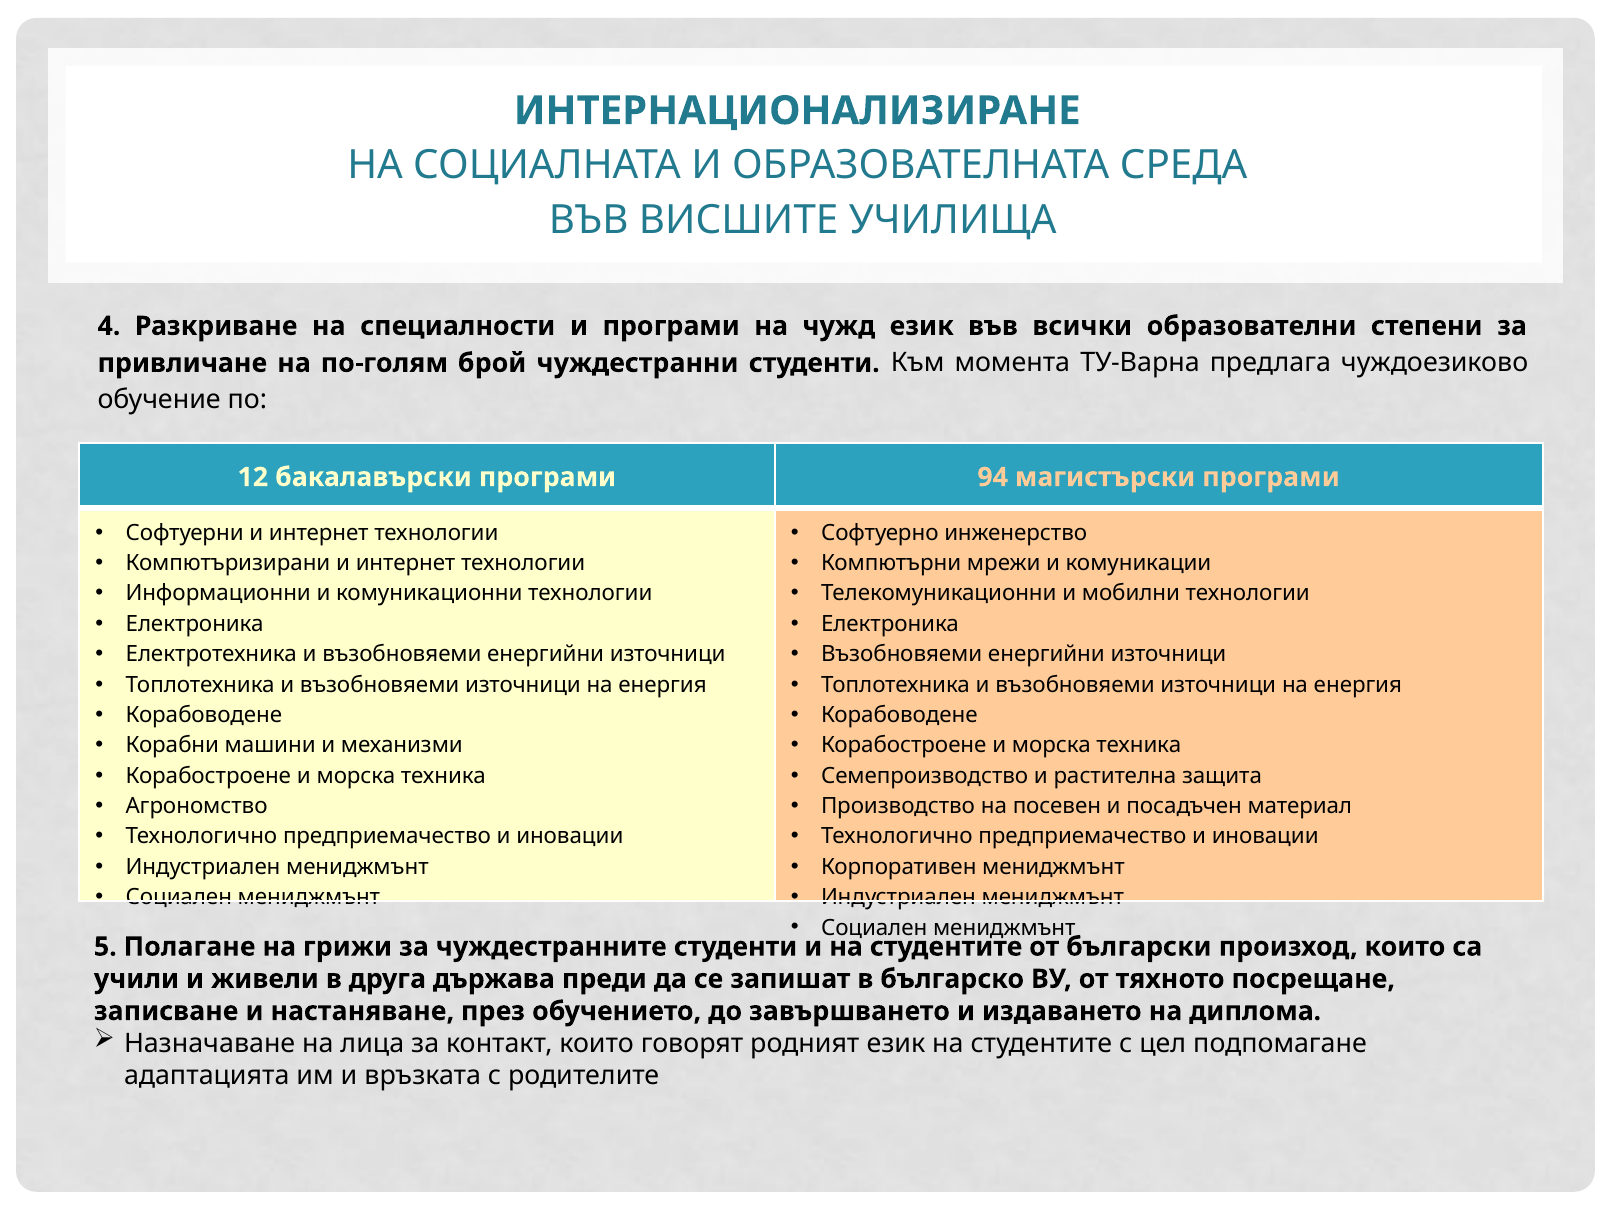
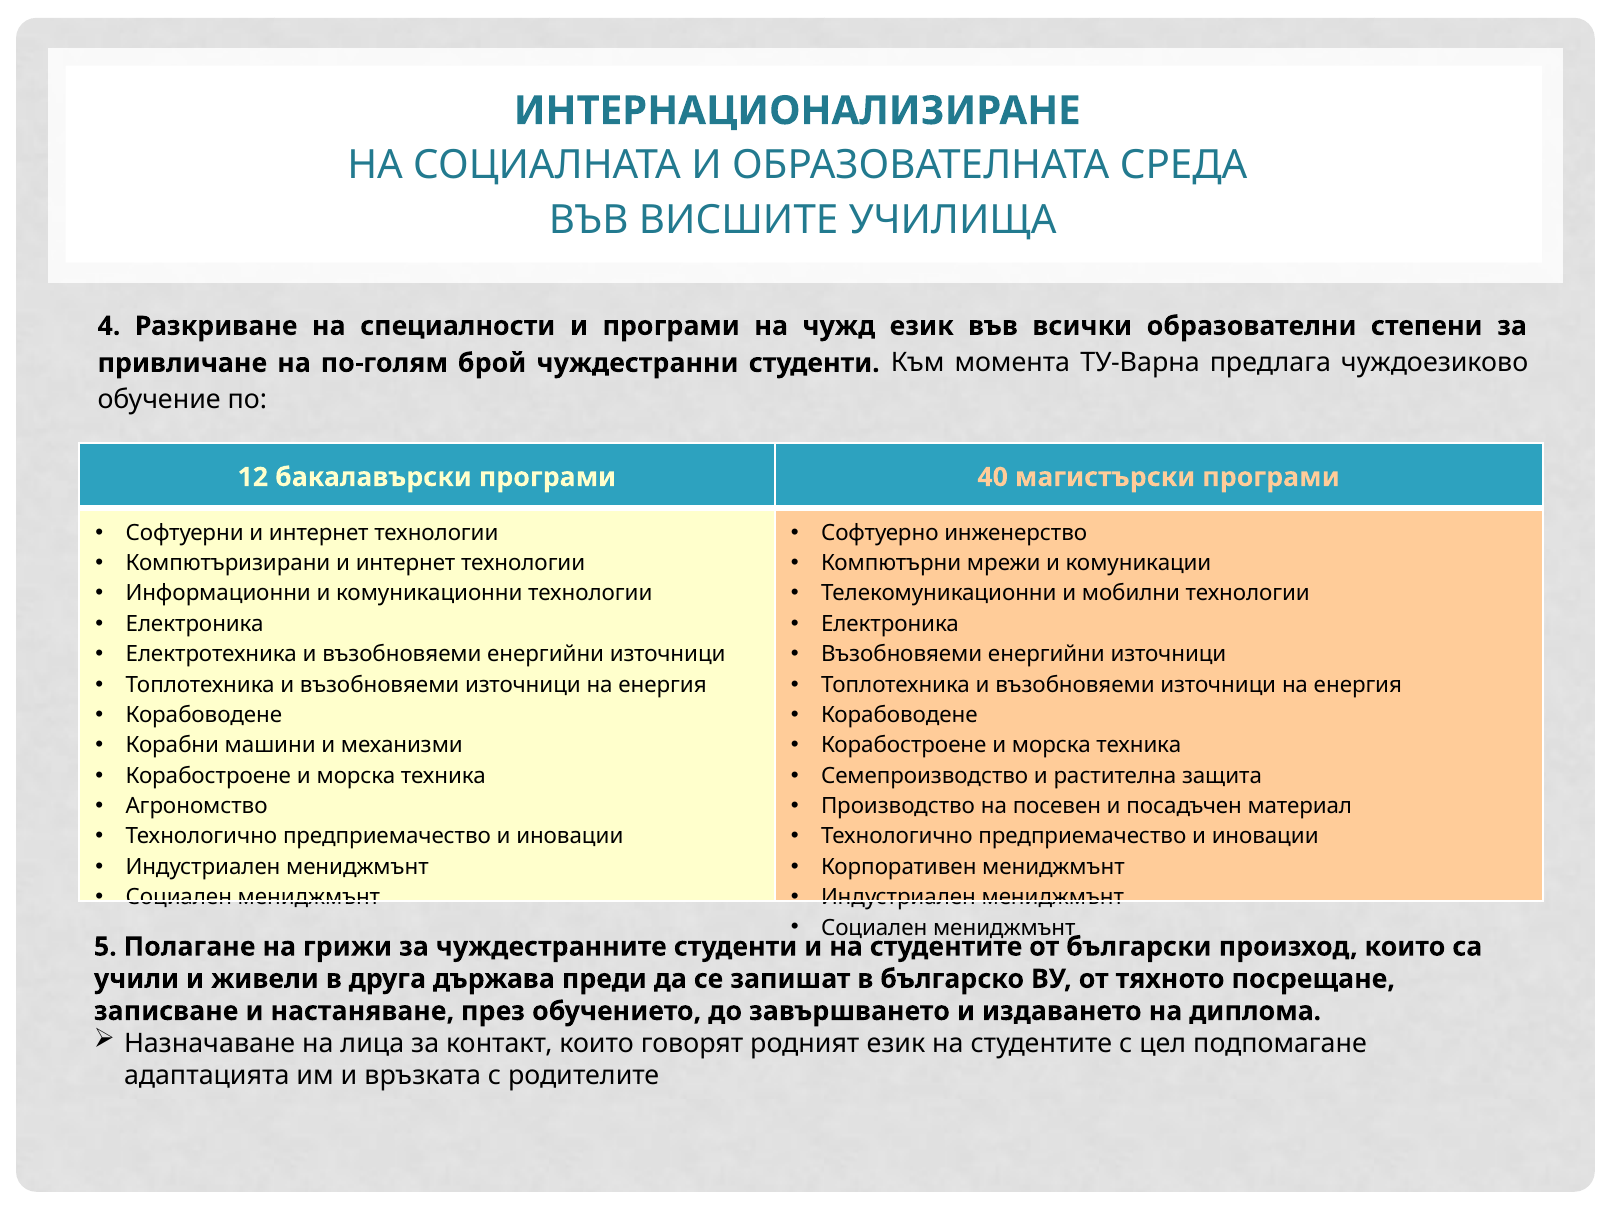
94: 94 -> 40
